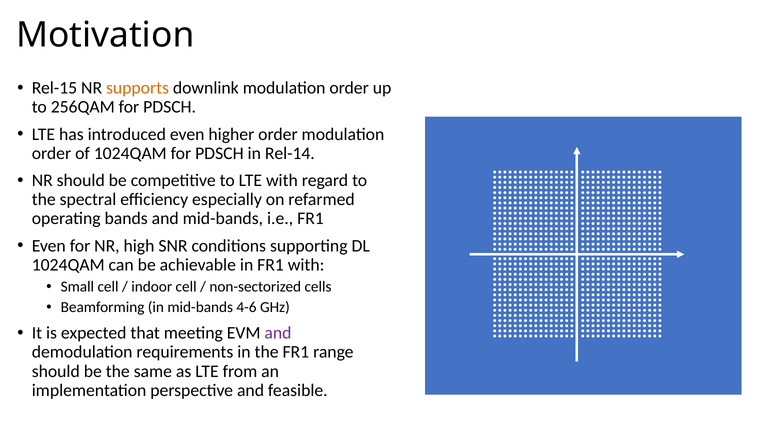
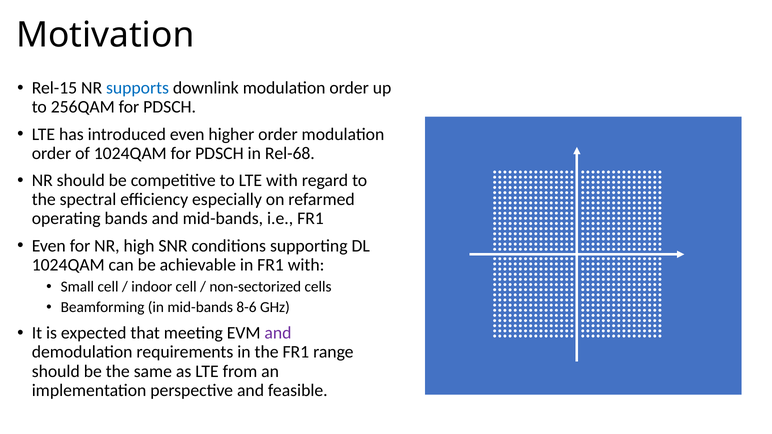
supports colour: orange -> blue
Rel-14: Rel-14 -> Rel-68
4-6: 4-6 -> 8-6
